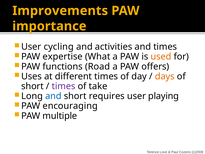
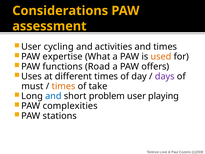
Improvements: Improvements -> Considerations
importance: importance -> assessment
days colour: orange -> purple
short at (32, 86): short -> must
times at (64, 86) colour: purple -> orange
requires: requires -> problem
encouraging: encouraging -> complexities
multiple: multiple -> stations
